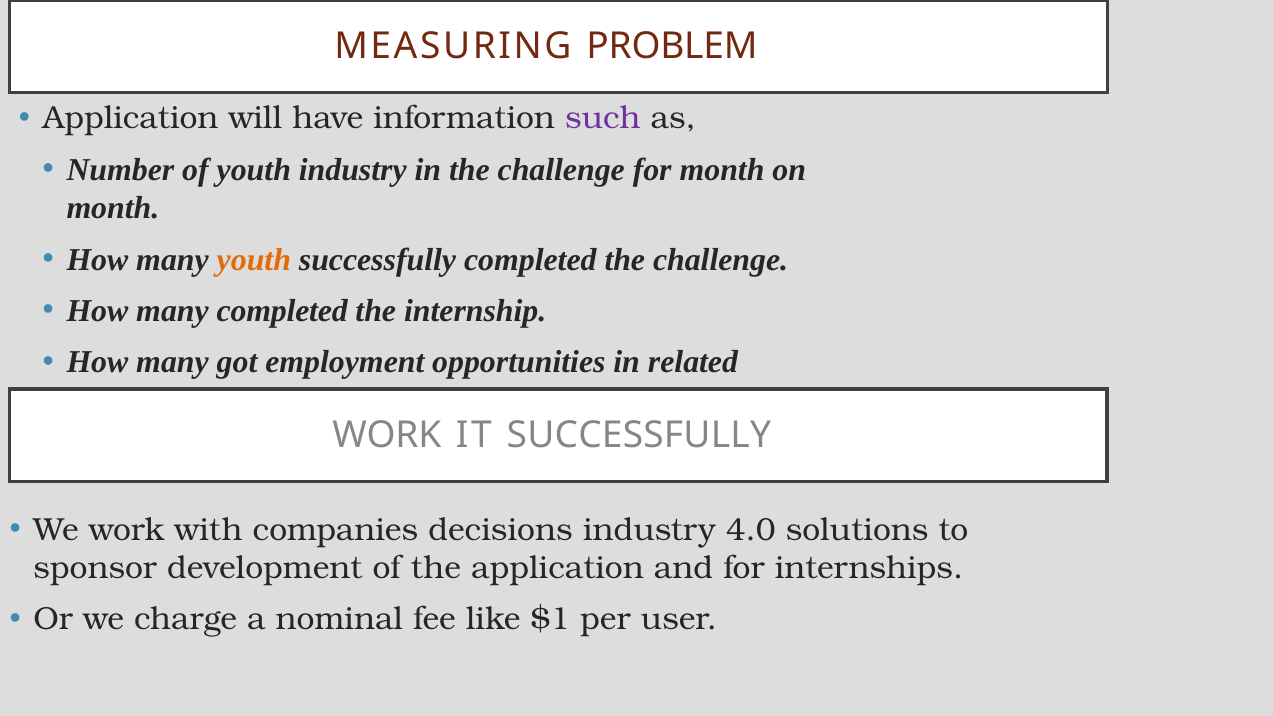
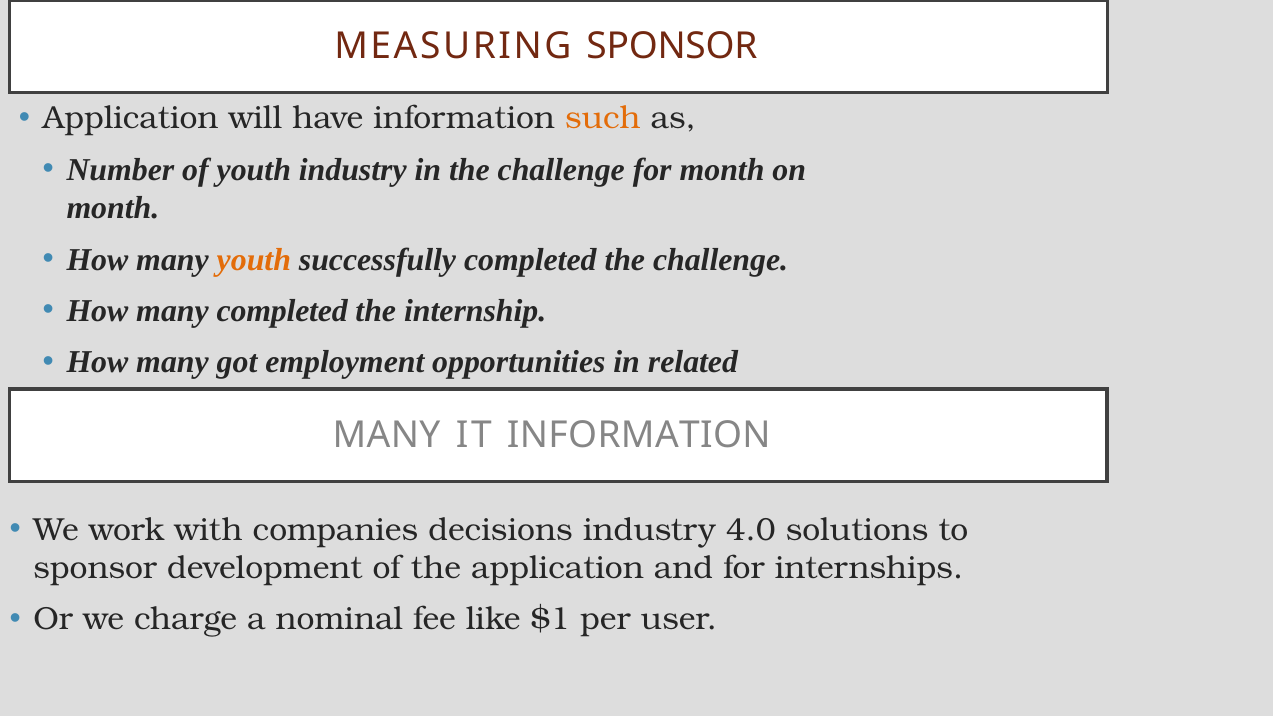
MEASURING PROBLEM: PROBLEM -> SPONSOR
such colour: purple -> orange
WORK at (387, 435): WORK -> MANY
IT SUCCESSFULLY: SUCCESSFULLY -> INFORMATION
